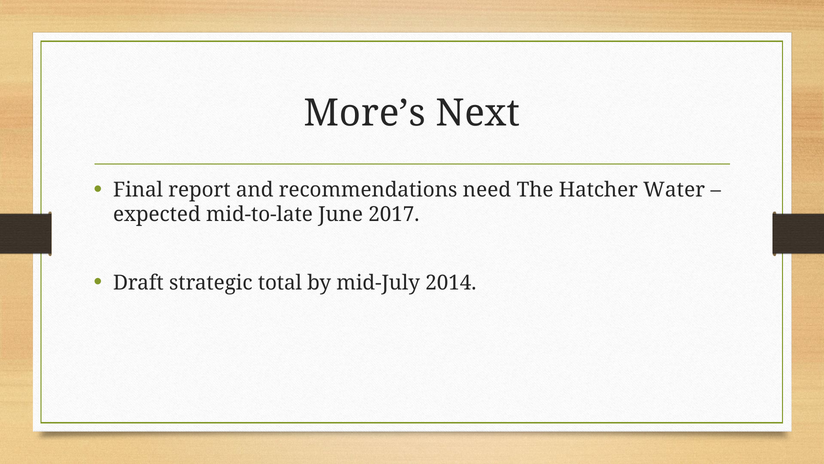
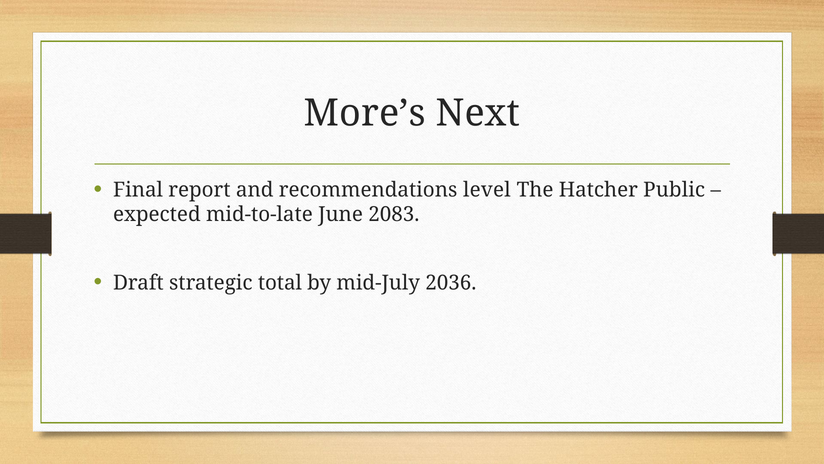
need: need -> level
Water: Water -> Public
2017: 2017 -> 2083
2014: 2014 -> 2036
